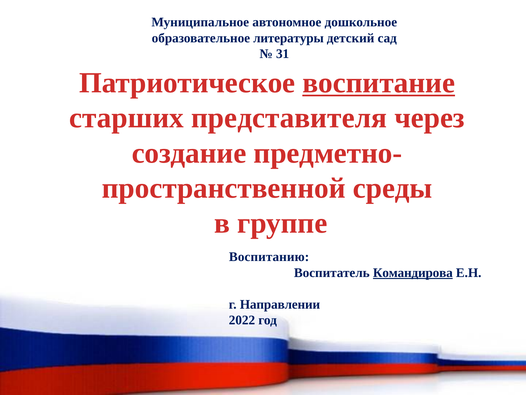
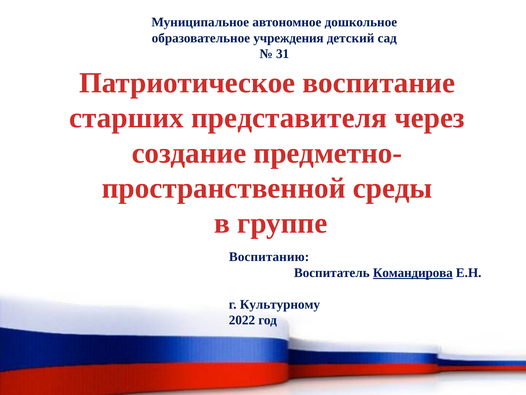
литературы: литературы -> учреждения
воспитание underline: present -> none
Направлении: Направлении -> Культурному
